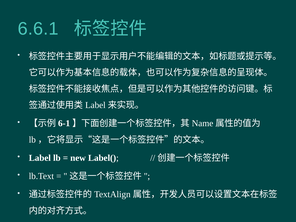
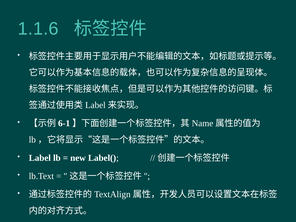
6.6.1: 6.6.1 -> 1.1.6
